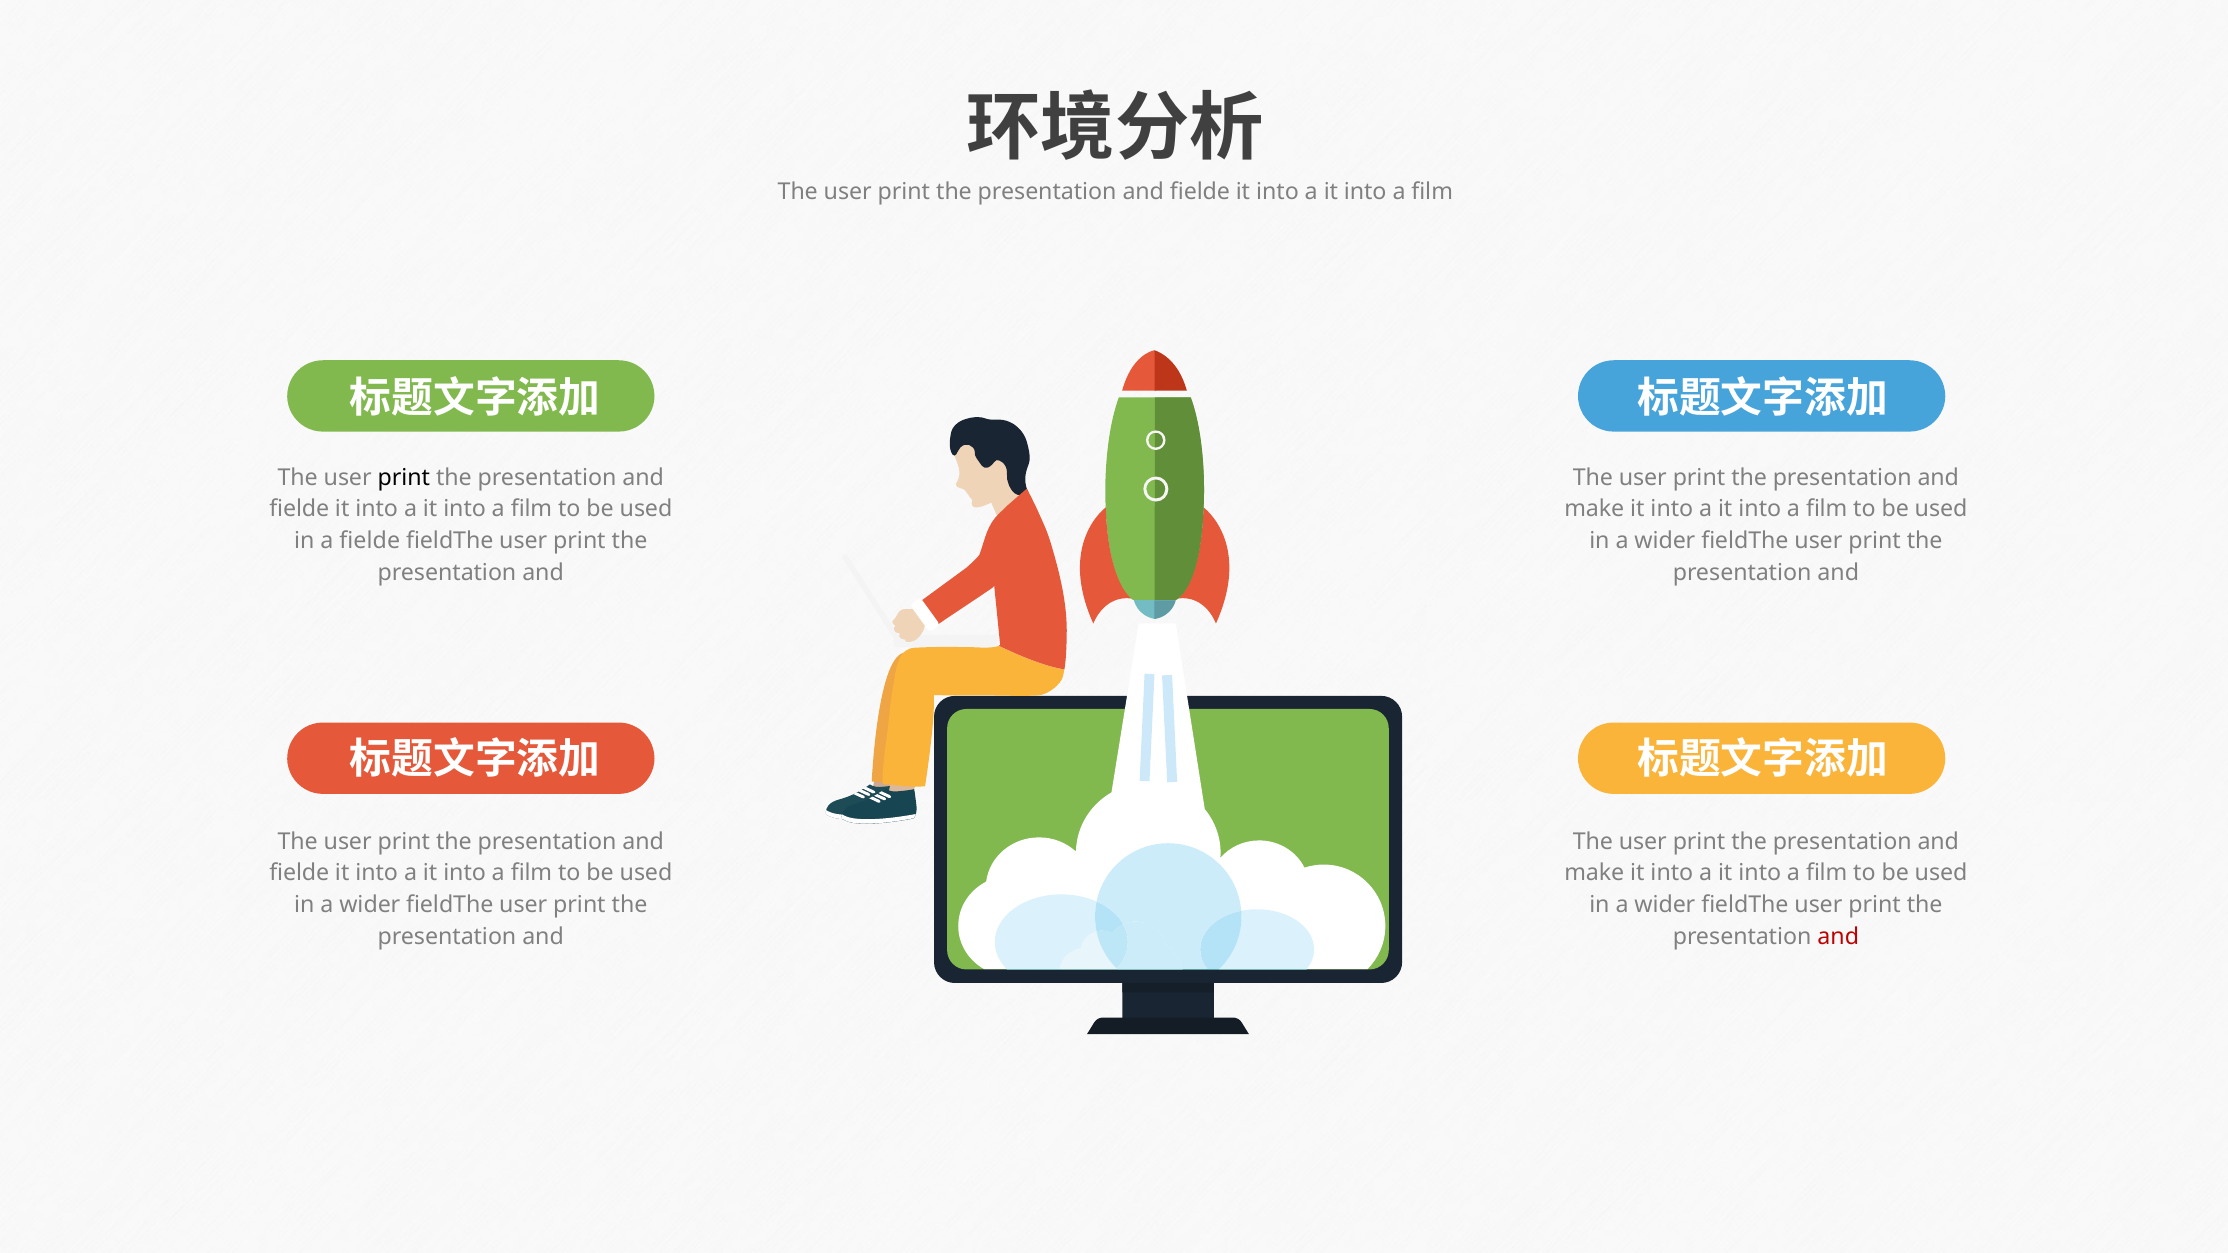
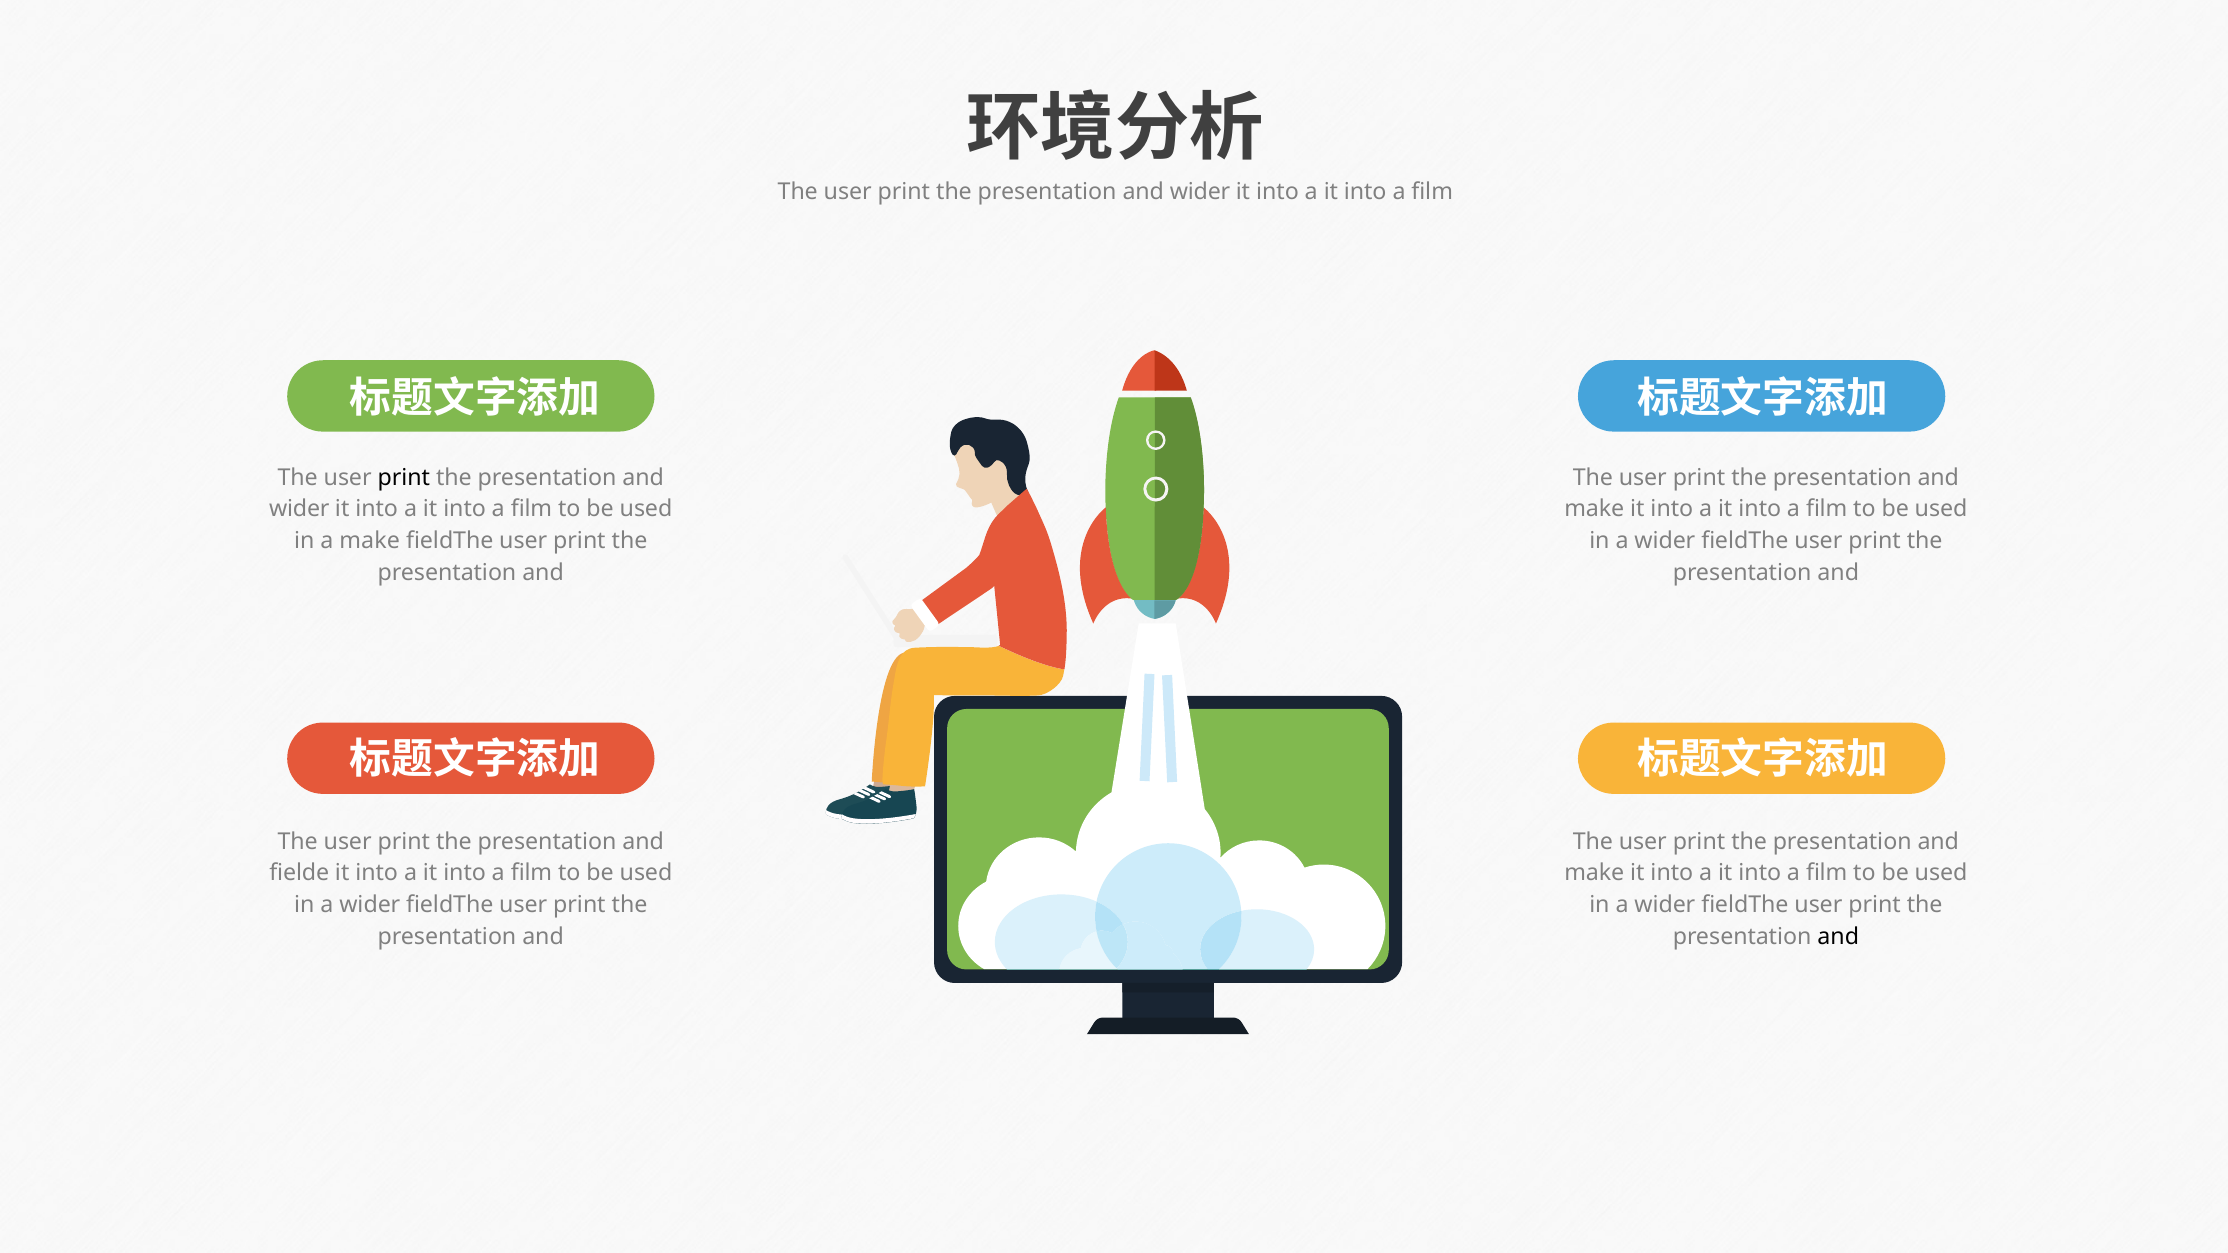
fielde at (1200, 191): fielde -> wider
fielde at (299, 509): fielde -> wider
a fielde: fielde -> make
and at (1838, 937) colour: red -> black
